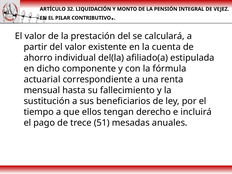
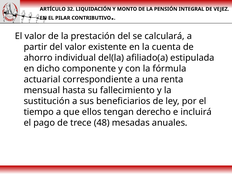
51: 51 -> 48
